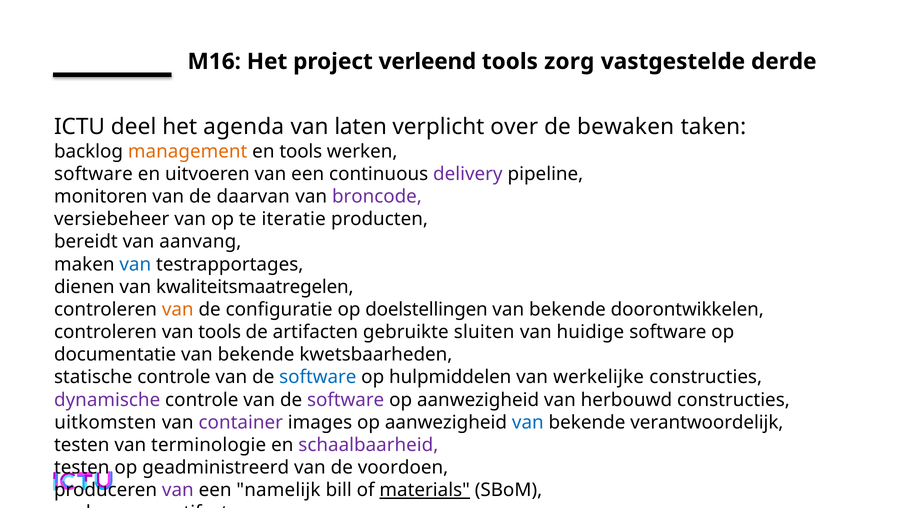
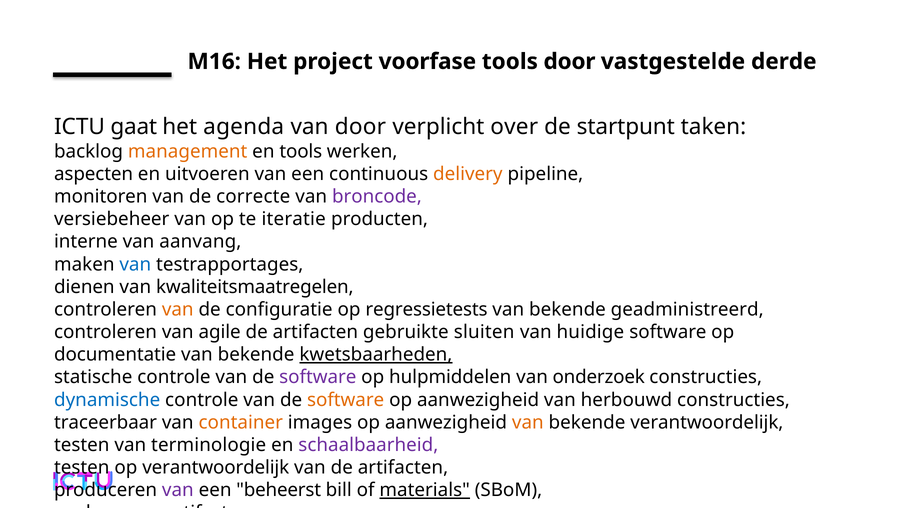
verleend: verleend -> voorfase
tools zorg: zorg -> door
deel: deel -> gaat
van laten: laten -> door
bewaken: bewaken -> startpunt
software at (93, 174): software -> aspecten
delivery colour: purple -> orange
daarvan: daarvan -> correcte
bereidt: bereidt -> interne
doelstellingen: doelstellingen -> regressietests
doorontwikkelen: doorontwikkelen -> geadministreerd
van tools: tools -> agile
kwetsbaarheden underline: none -> present
software at (318, 377) colour: blue -> purple
werkelijke: werkelijke -> onderzoek
dynamische colour: purple -> blue
software at (346, 400) colour: purple -> orange
uitkomsten: uitkomsten -> traceerbaar
container colour: purple -> orange
van at (528, 422) colour: blue -> orange
op geadministreerd: geadministreerd -> verantwoordelijk
van de voordoen: voordoen -> artifacten
namelijk: namelijk -> beheerst
